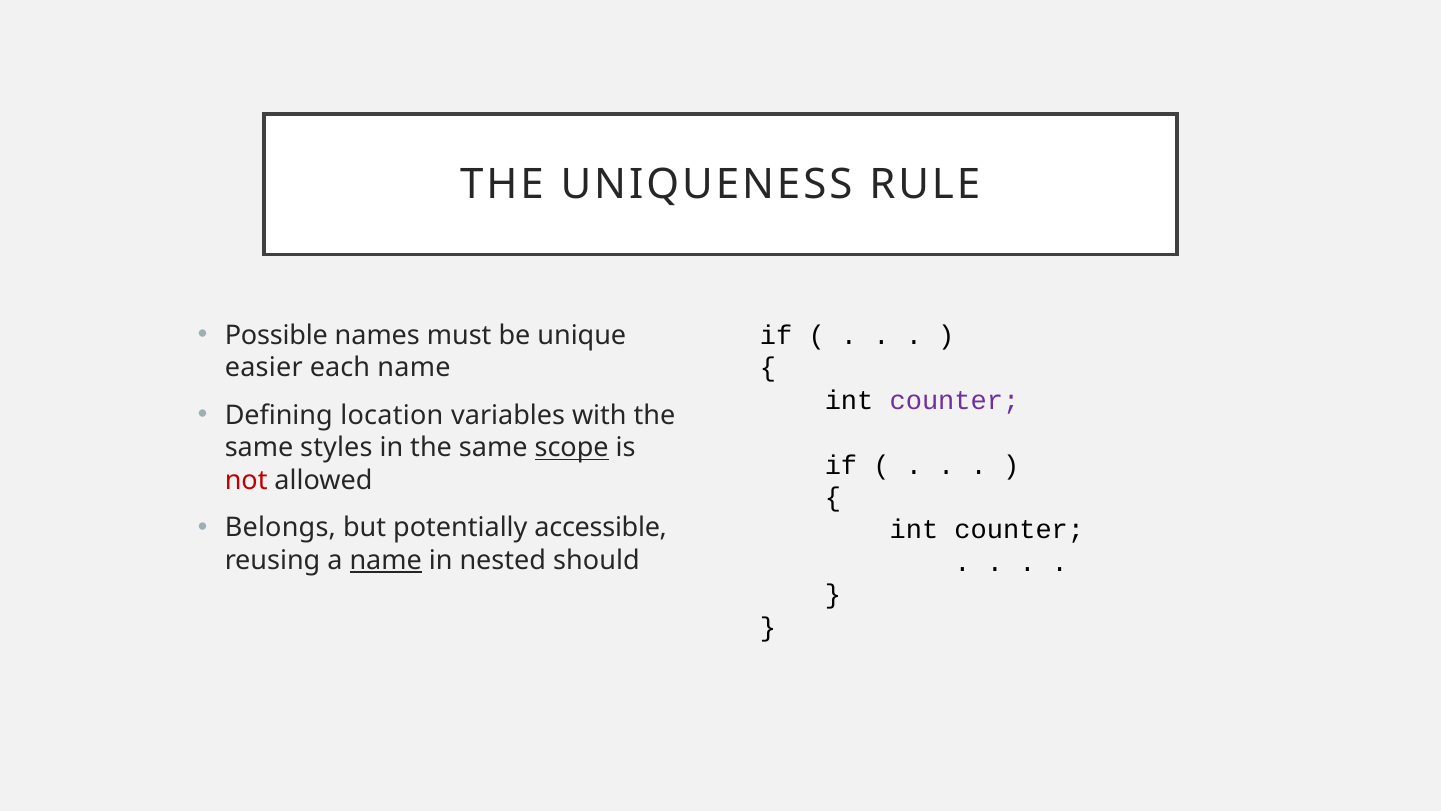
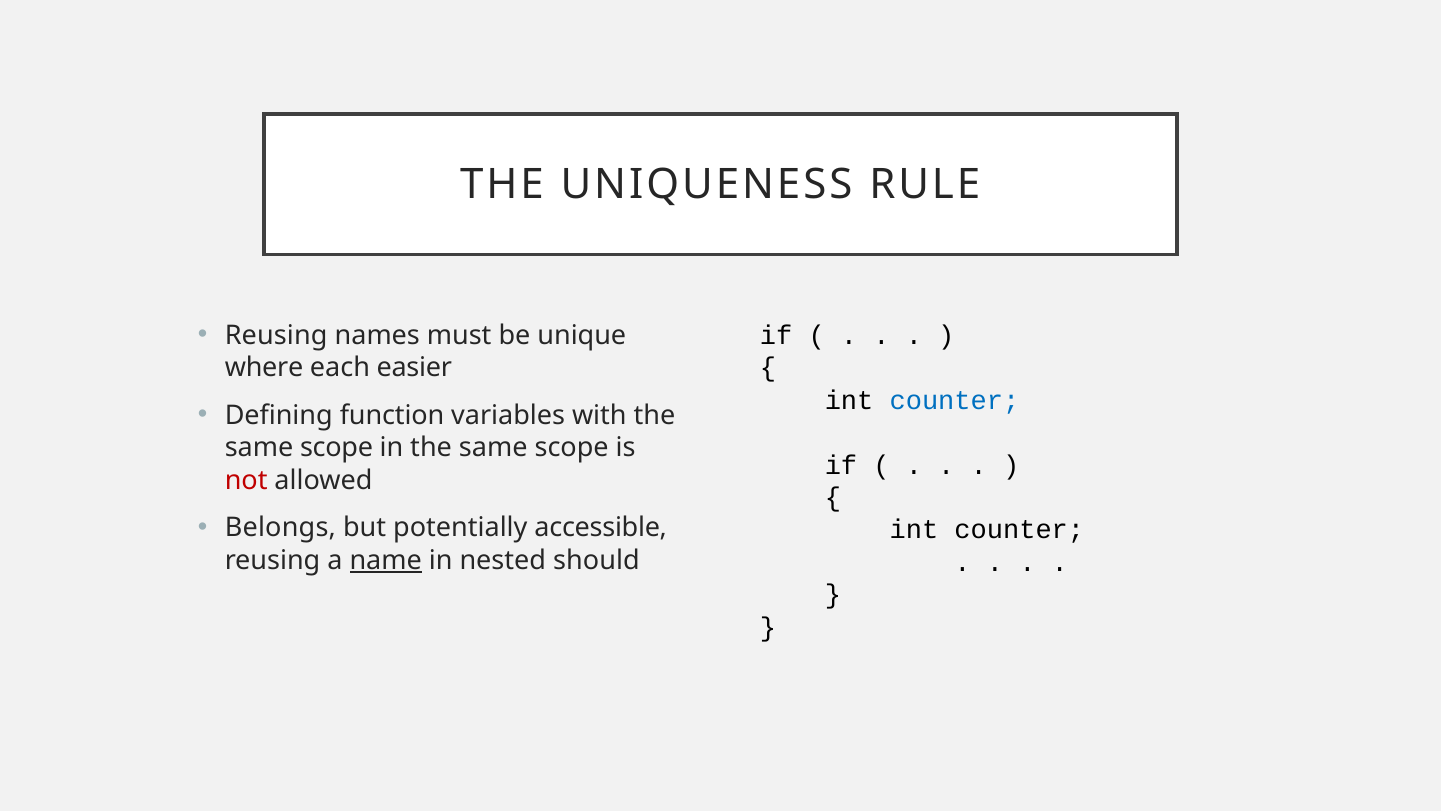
Possible at (276, 335): Possible -> Reusing
easier: easier -> where
each name: name -> easier
counter at (954, 400) colour: purple -> blue
location: location -> function
styles at (336, 448): styles -> scope
scope at (572, 448) underline: present -> none
